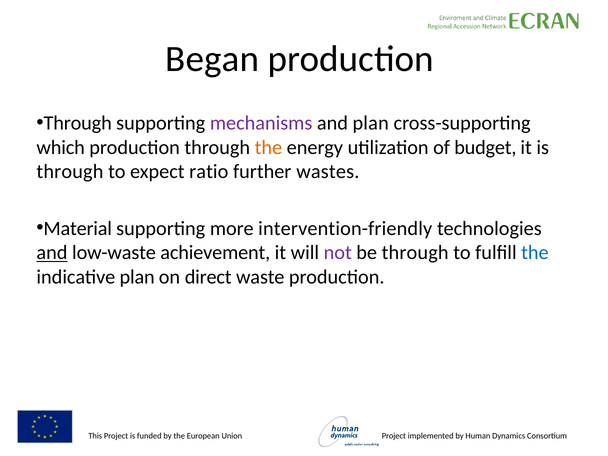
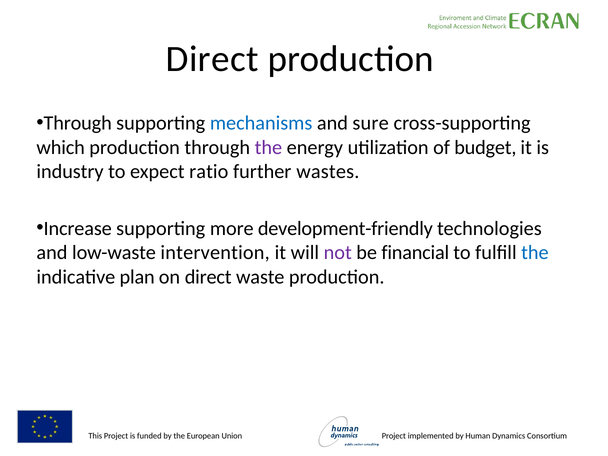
Began at (212, 59): Began -> Direct
mechanisms colour: purple -> blue
and plan: plan -> sure
the at (268, 147) colour: orange -> purple
through at (70, 172): through -> industry
Material: Material -> Increase
intervention-friendly: intervention-friendly -> development-friendly
and at (52, 253) underline: present -> none
achievement: achievement -> intervention
be through: through -> financial
